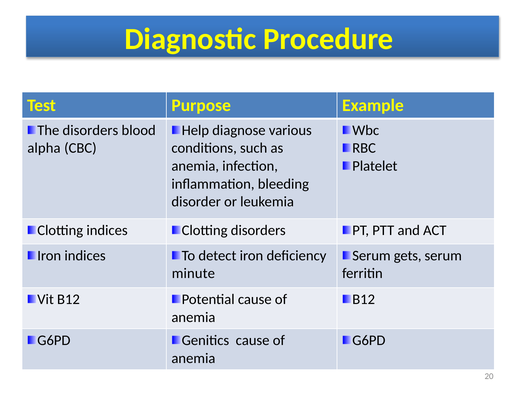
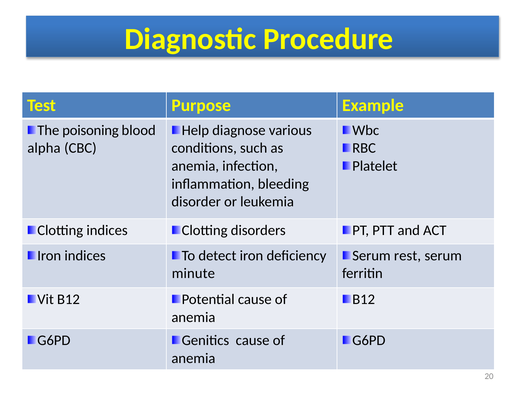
The disorders: disorders -> poisoning
gets: gets -> rest
